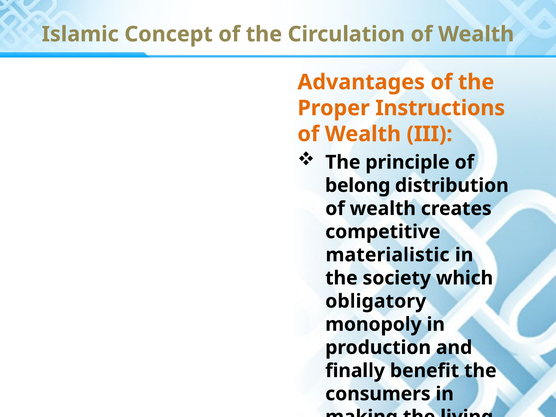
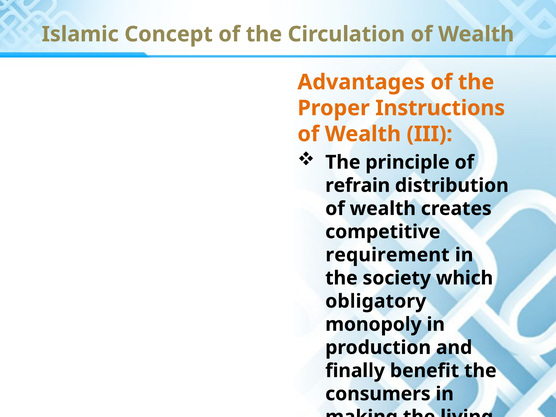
belong: belong -> refrain
materialistic: materialistic -> requirement
